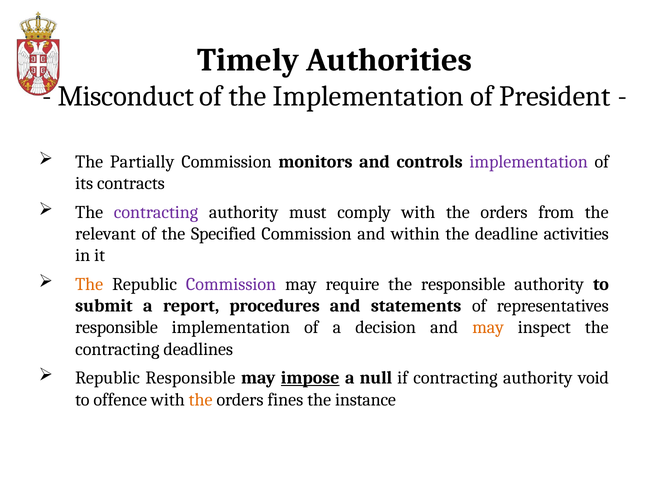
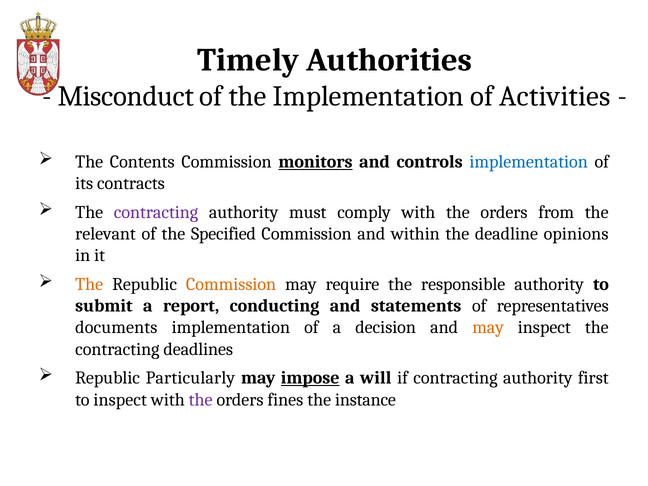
President: President -> Activities
Partially: Partially -> Contents
monitors underline: none -> present
implementation at (529, 162) colour: purple -> blue
activities: activities -> opinions
Commission at (231, 284) colour: purple -> orange
procedures: procedures -> conducting
responsible at (116, 328): responsible -> documents
Republic Responsible: Responsible -> Particularly
null: null -> will
void: void -> first
to offence: offence -> inspect
the at (201, 400) colour: orange -> purple
